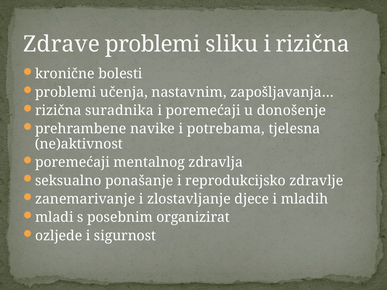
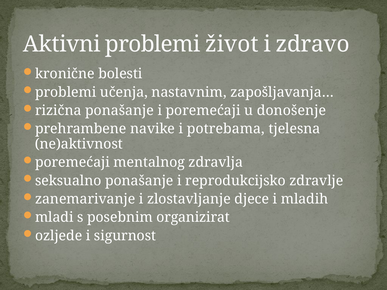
Zdrave: Zdrave -> Aktivni
sliku: sliku -> život
i rizična: rizična -> zdravo
rizična suradnika: suradnika -> ponašanje
